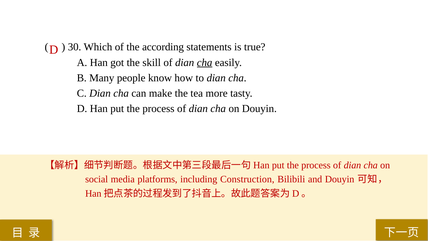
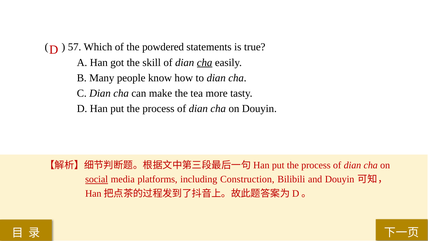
30: 30 -> 57
according: according -> powdered
social underline: none -> present
